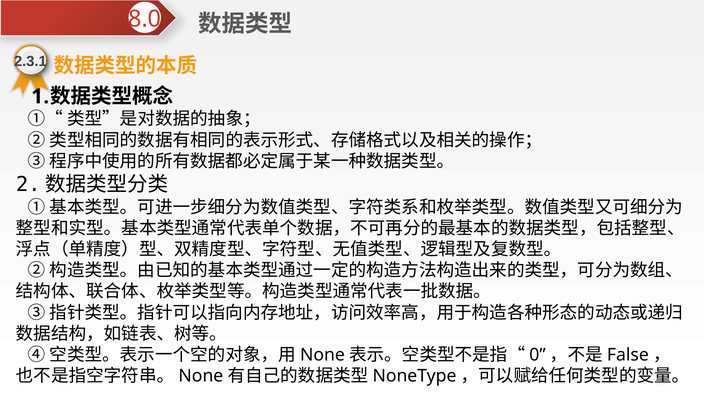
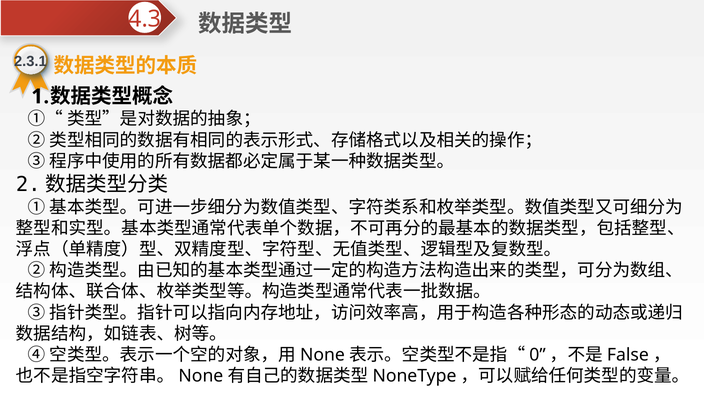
8.0: 8.0 -> 4.3
